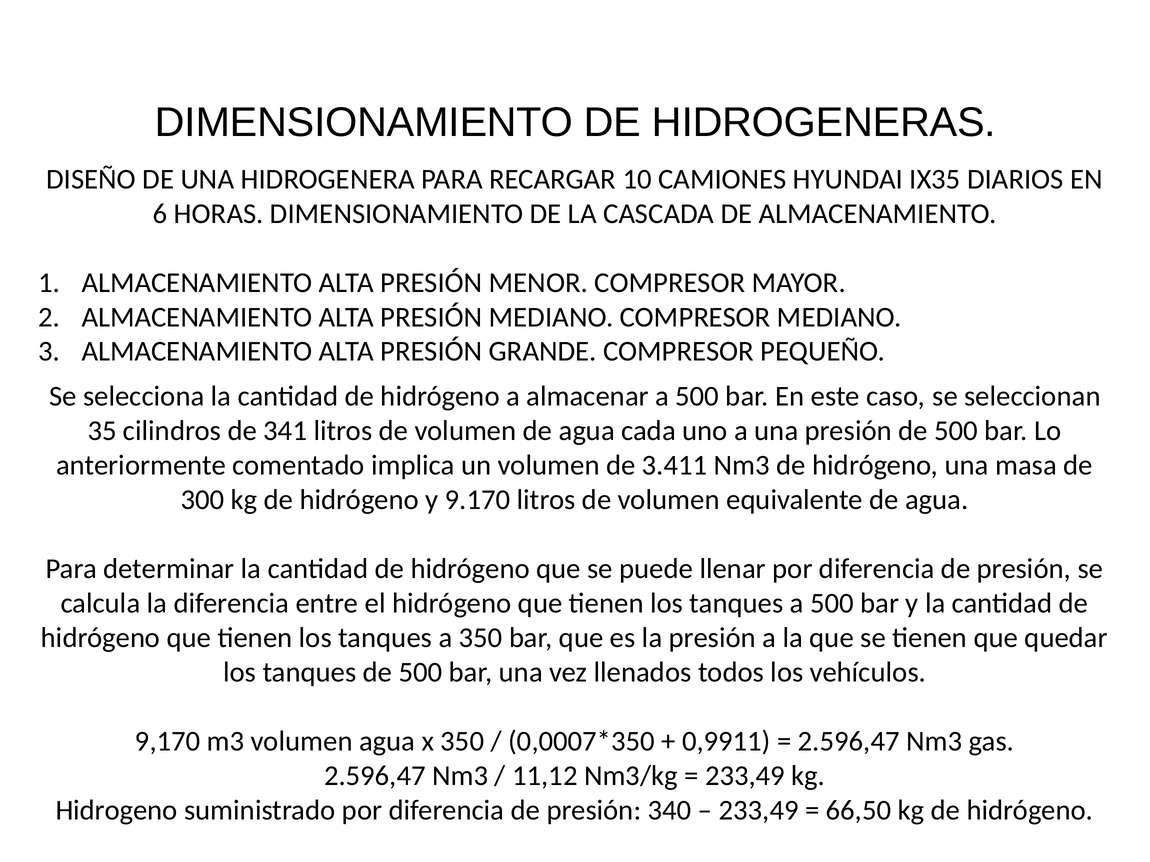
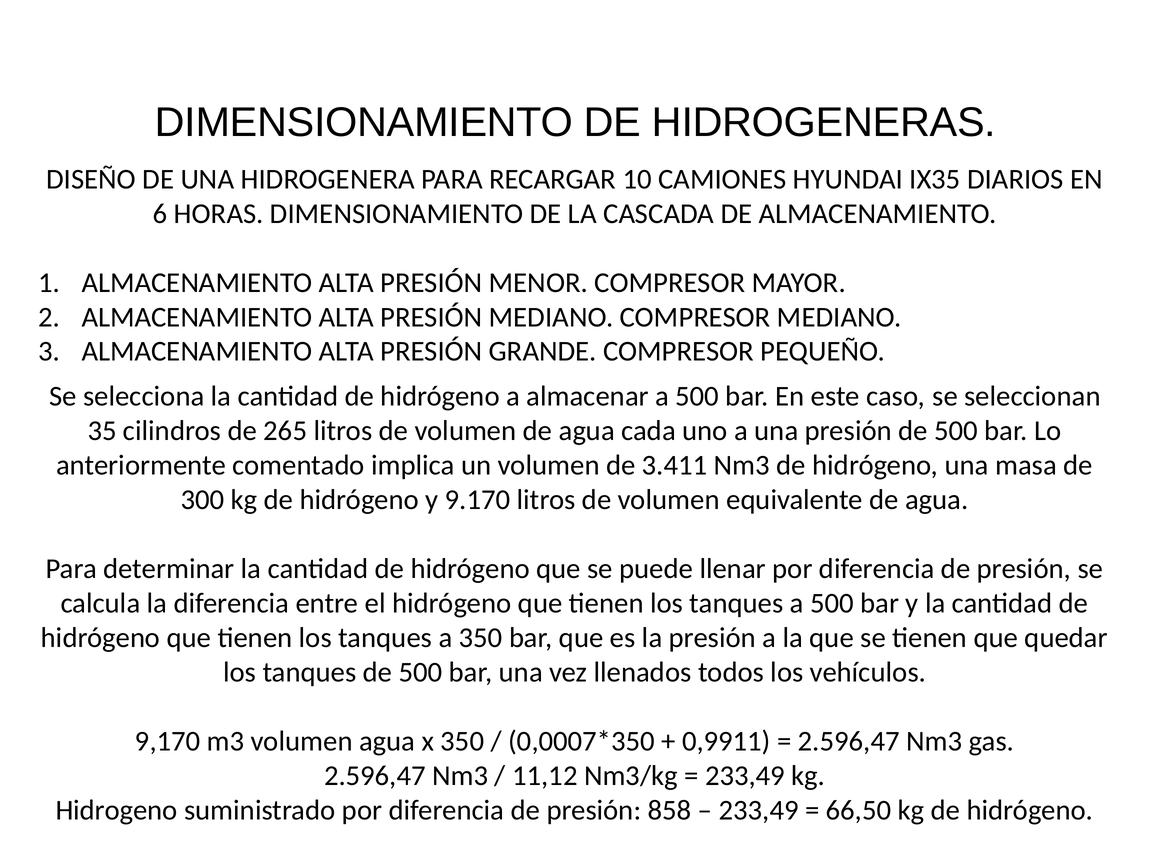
341: 341 -> 265
340: 340 -> 858
